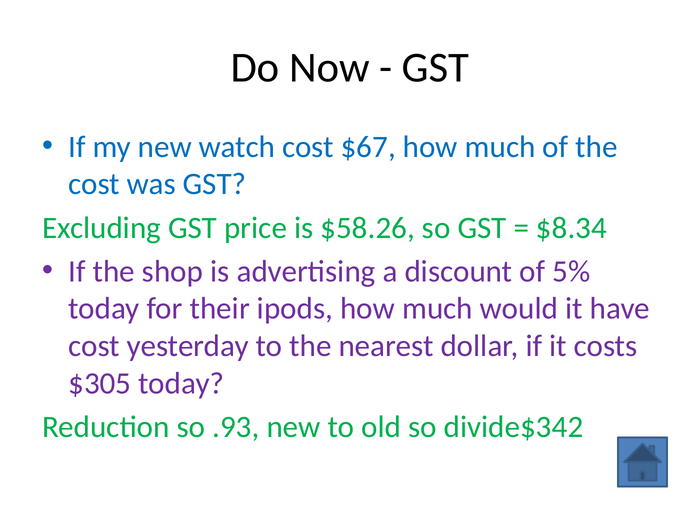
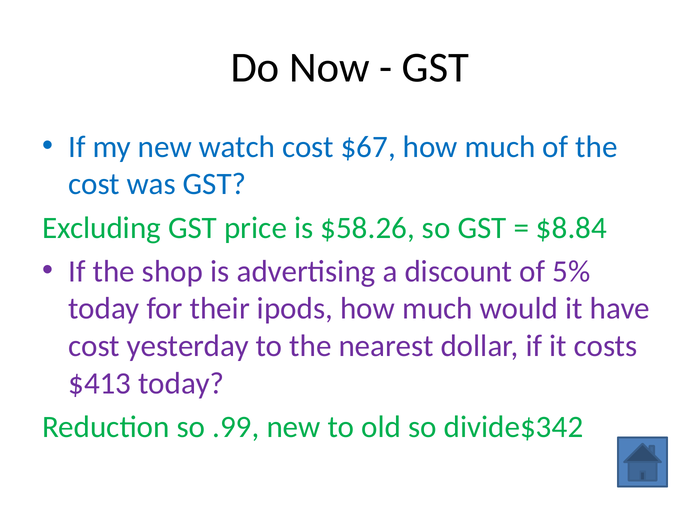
$8.34: $8.34 -> $8.84
$305: $305 -> $413
.93: .93 -> .99
